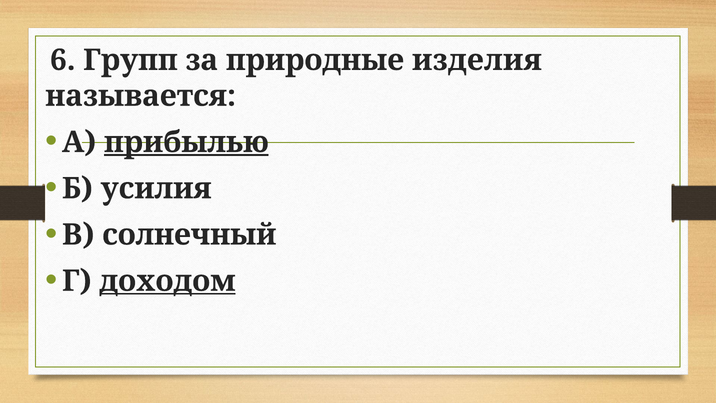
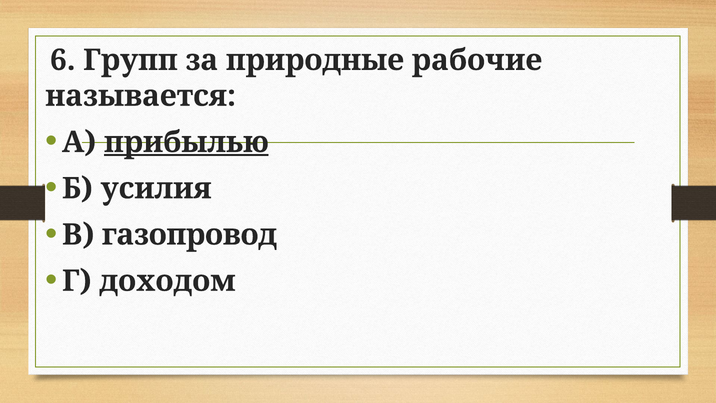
изделия: изделия -> рабочие
солнечный: солнечный -> газопровод
доходом underline: present -> none
